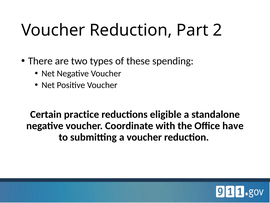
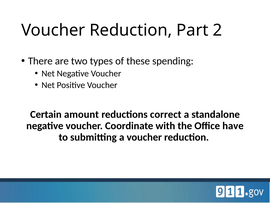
practice: practice -> amount
eligible: eligible -> correct
